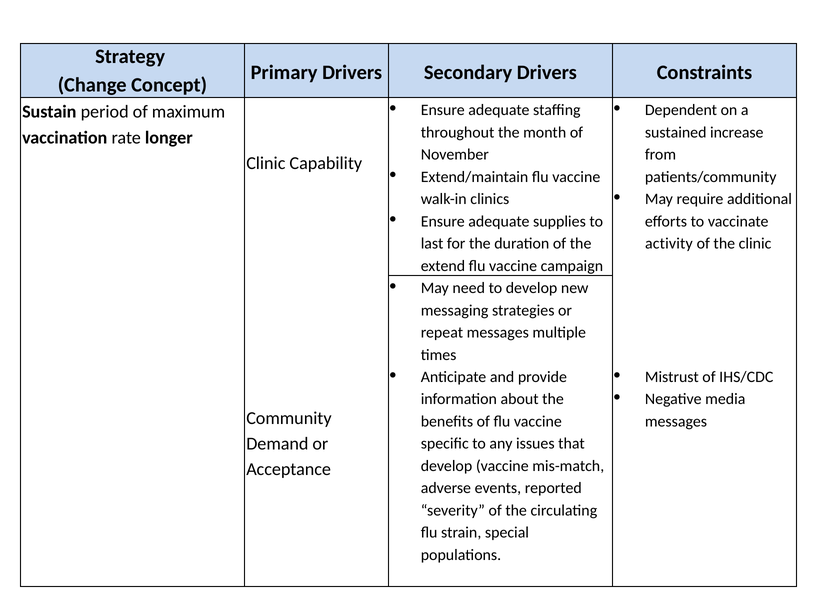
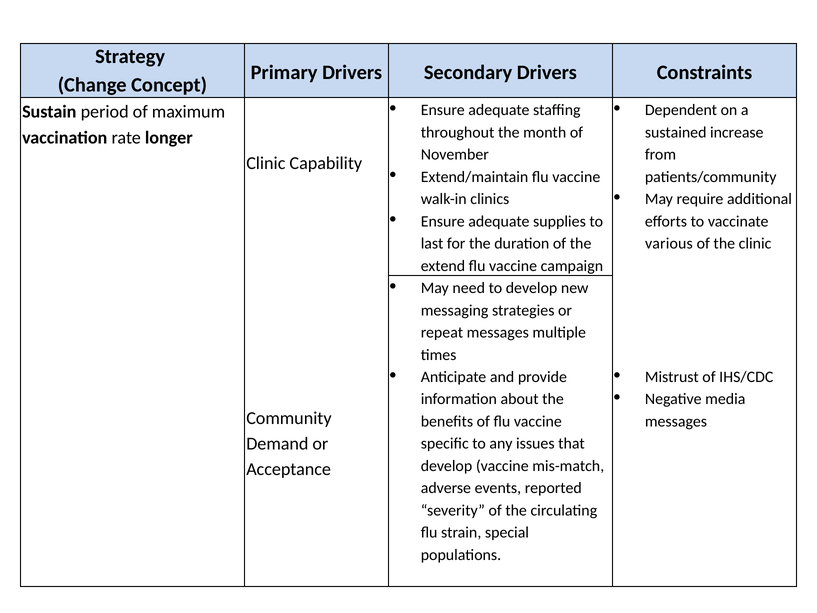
activity: activity -> various
